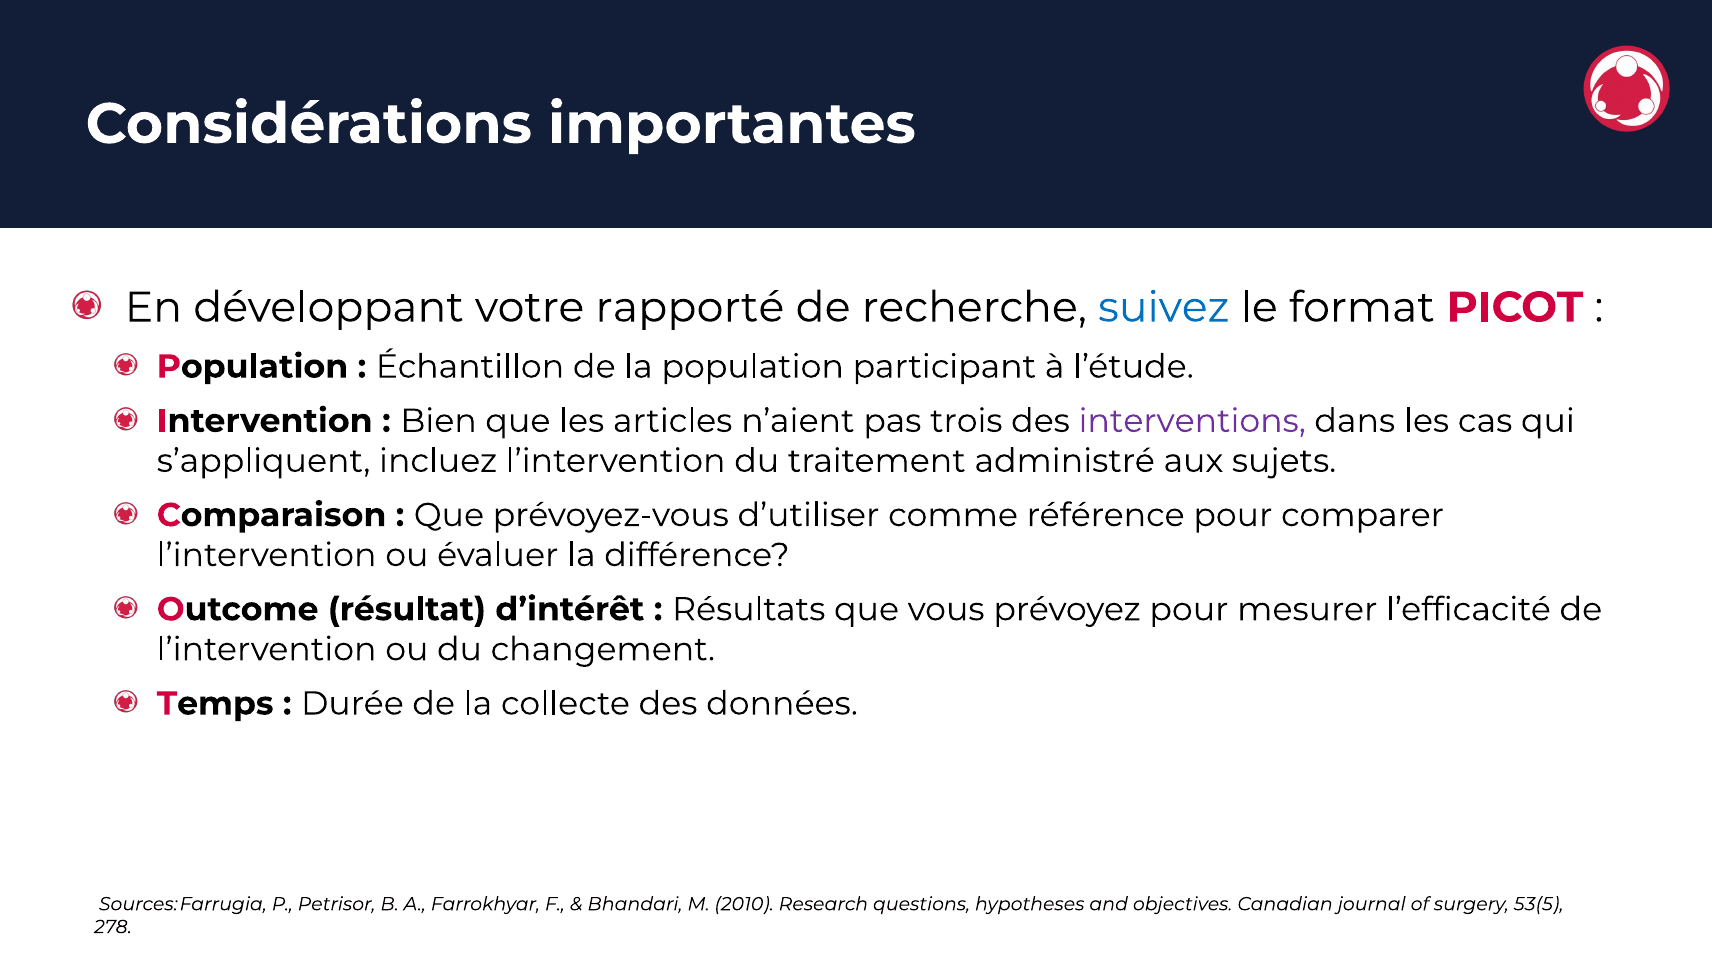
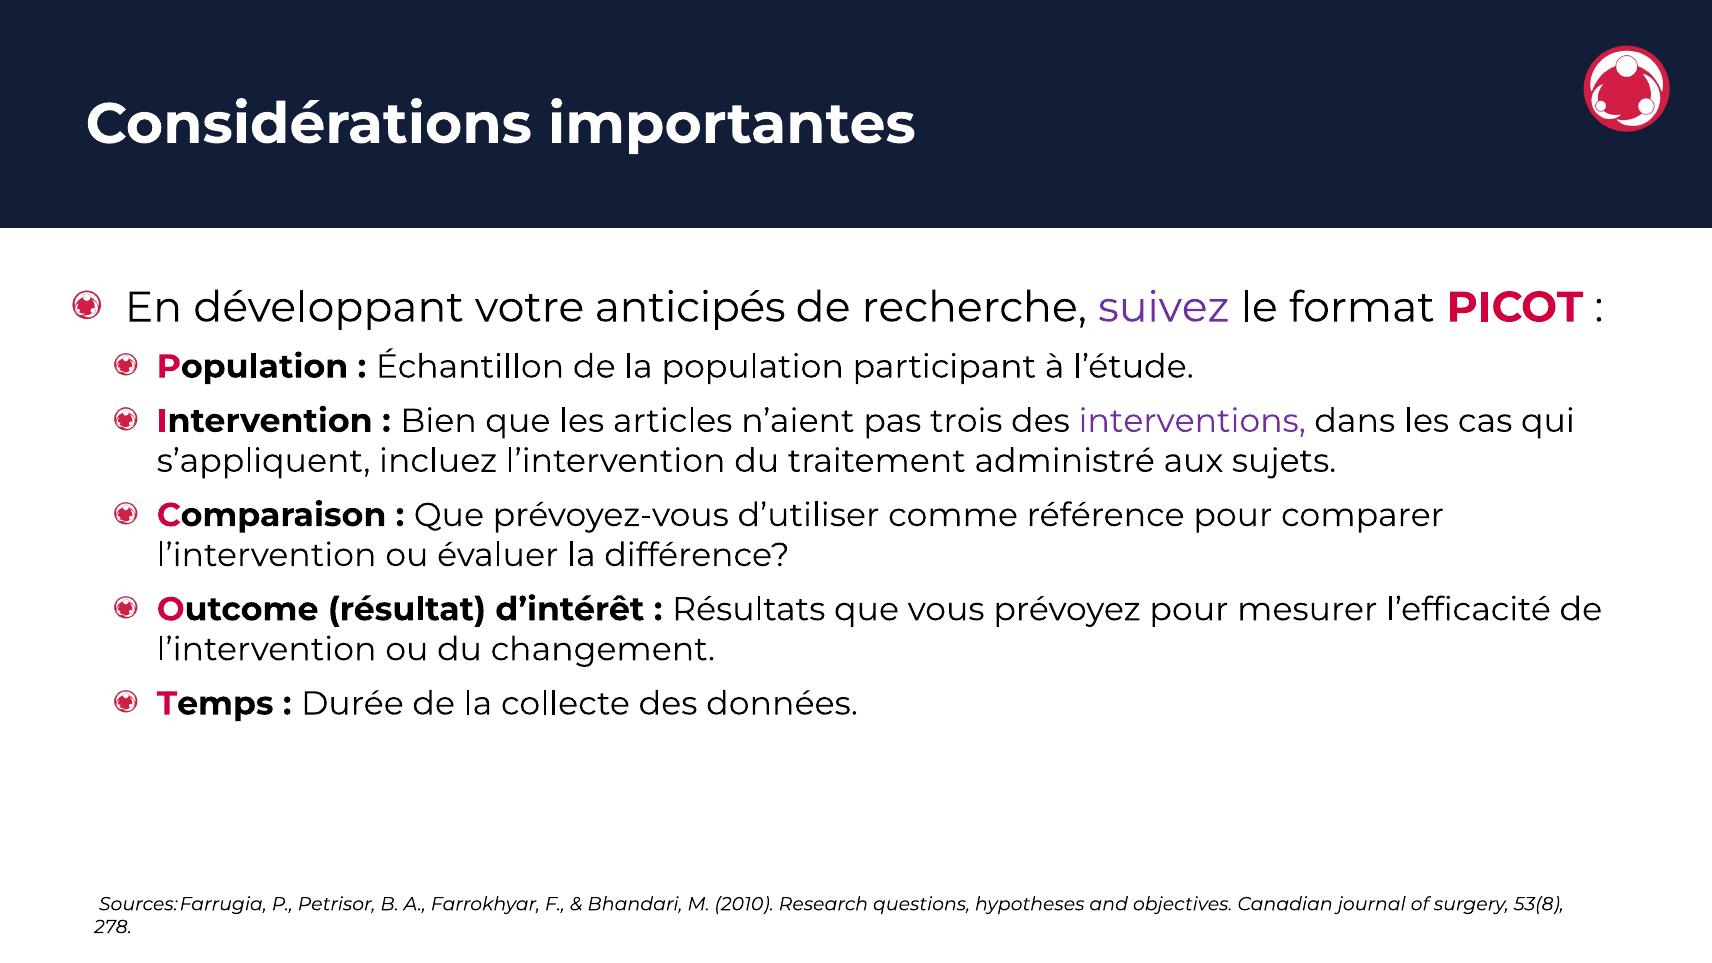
rapporté: rapporté -> anticipés
suivez colour: blue -> purple
53(5: 53(5 -> 53(8
